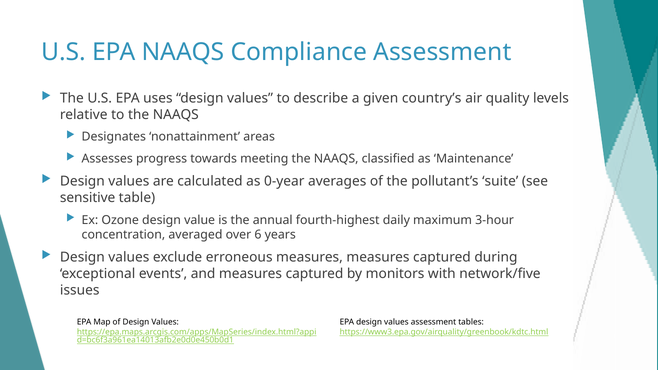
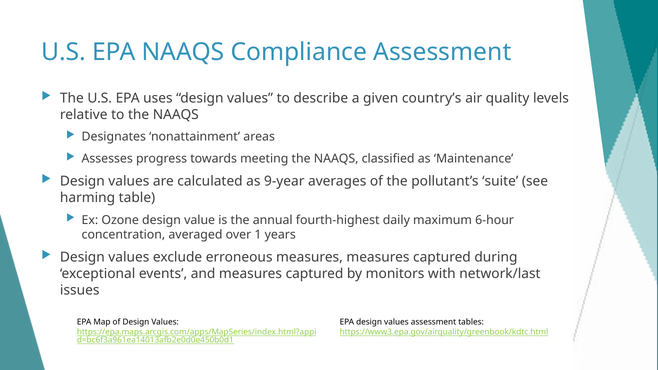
0-year: 0-year -> 9-year
sensitive: sensitive -> harming
3-hour: 3-hour -> 6-hour
6: 6 -> 1
network/five: network/five -> network/last
